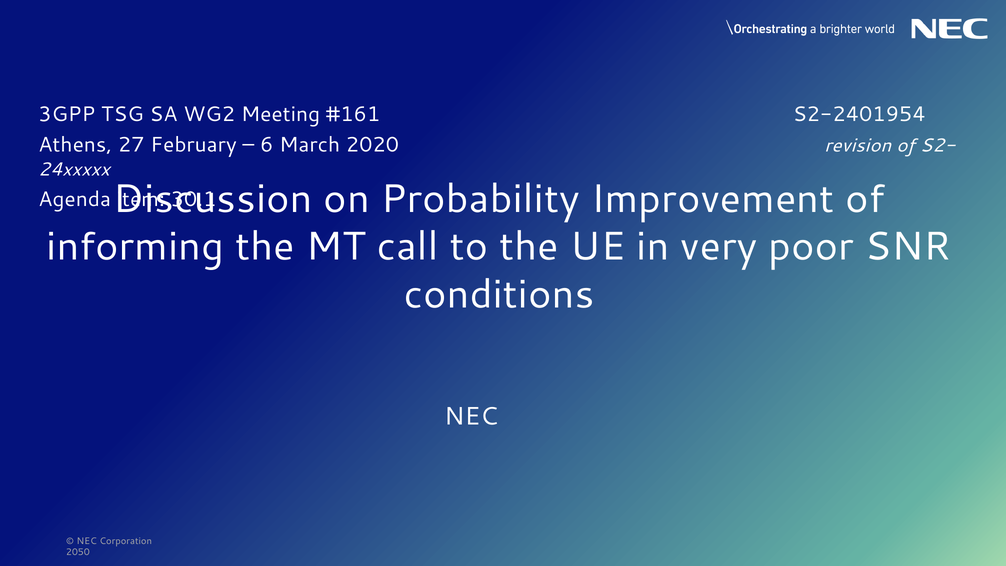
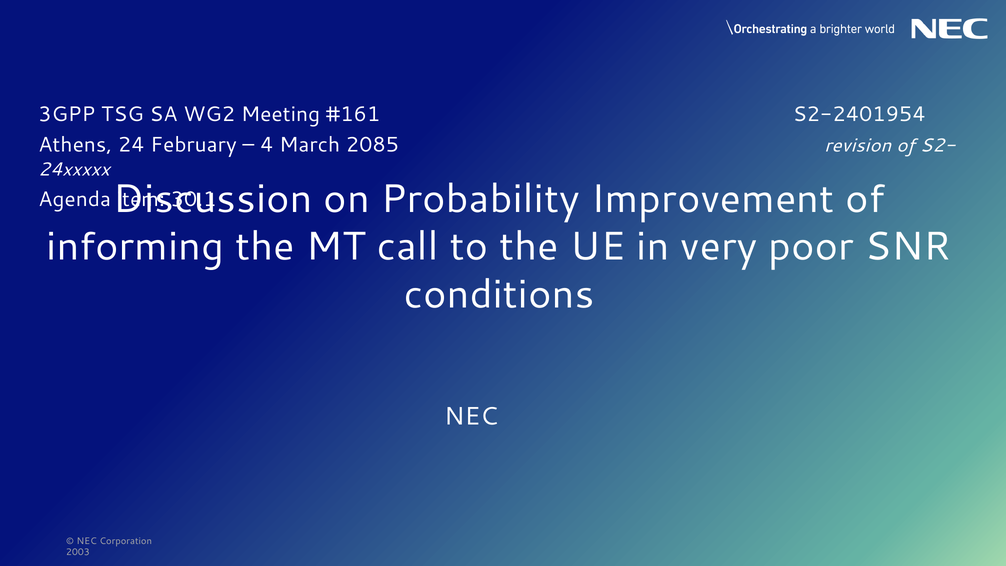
27: 27 -> 24
6: 6 -> 4
2020: 2020 -> 2085
2050: 2050 -> 2003
